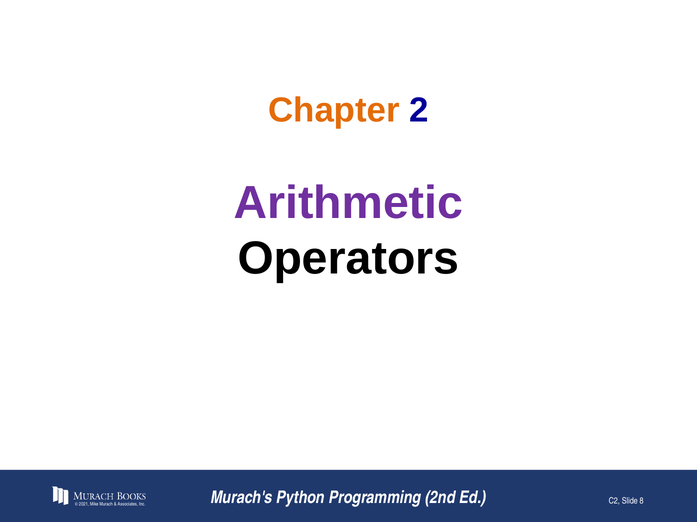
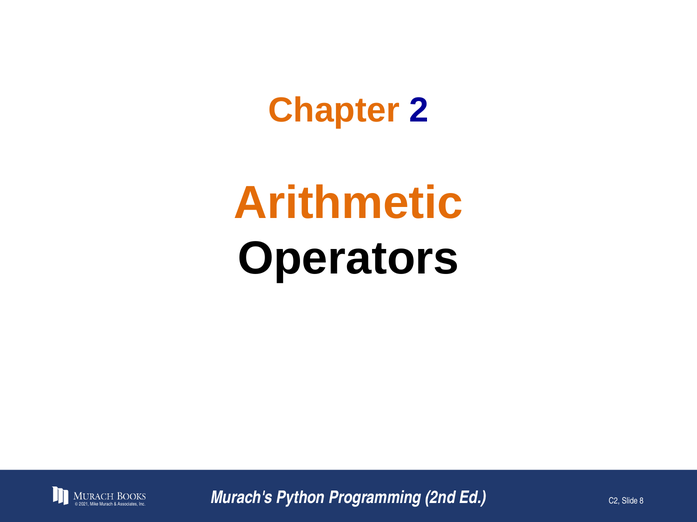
Arithmetic colour: purple -> orange
